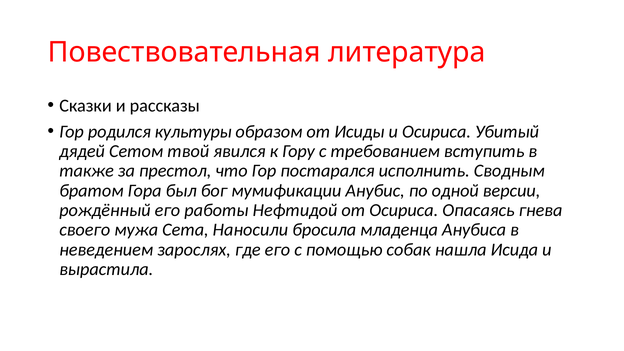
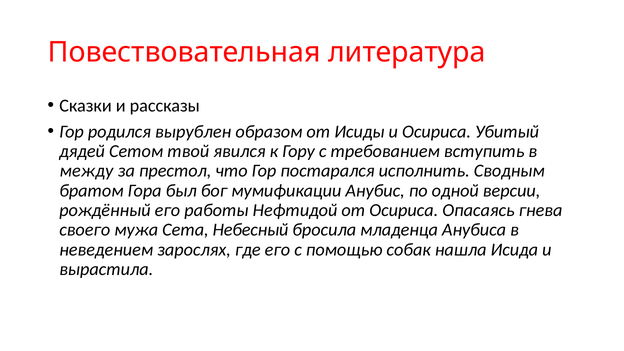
культуры: культуры -> вырублен
также: также -> между
Наносили: Наносили -> Небесный
